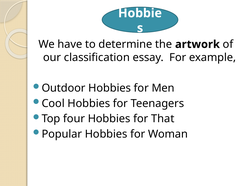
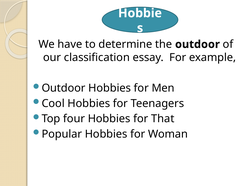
the artwork: artwork -> outdoor
